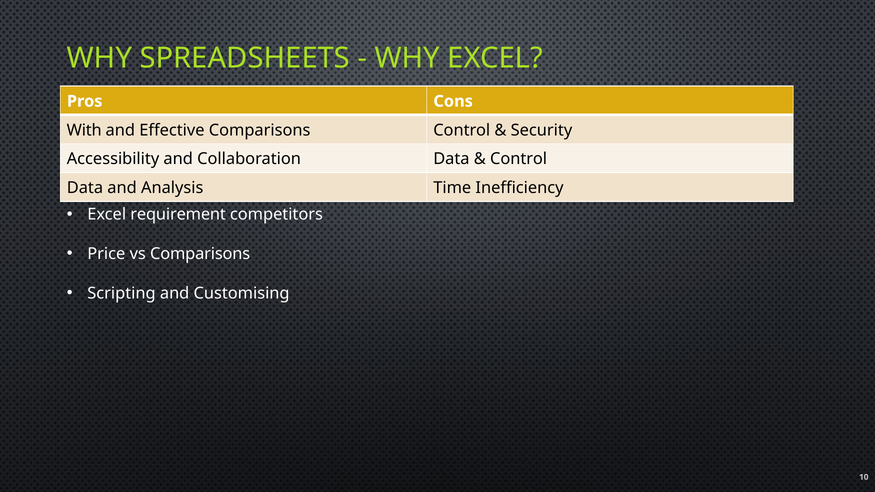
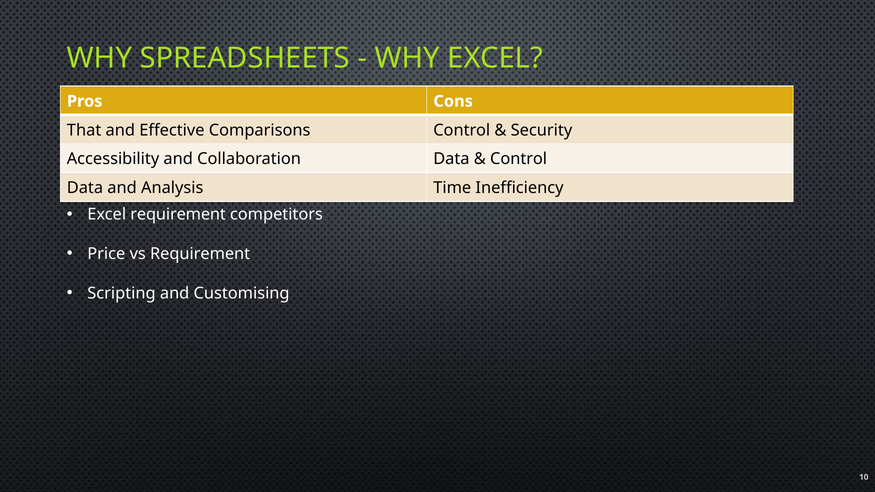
With: With -> That
vs Comparisons: Comparisons -> Requirement
